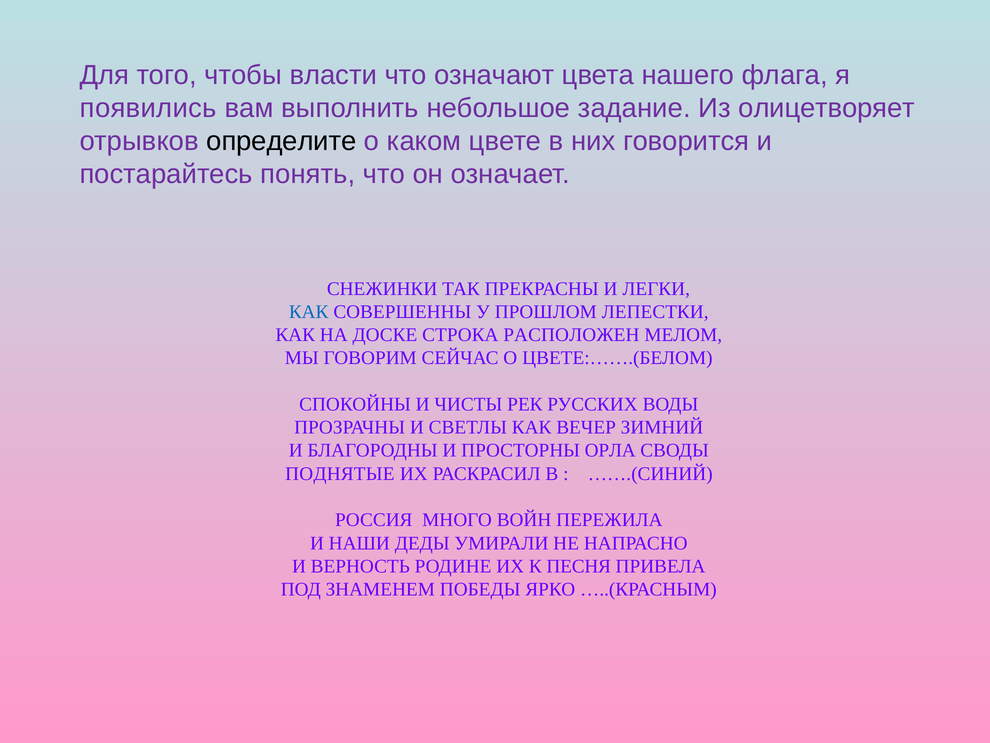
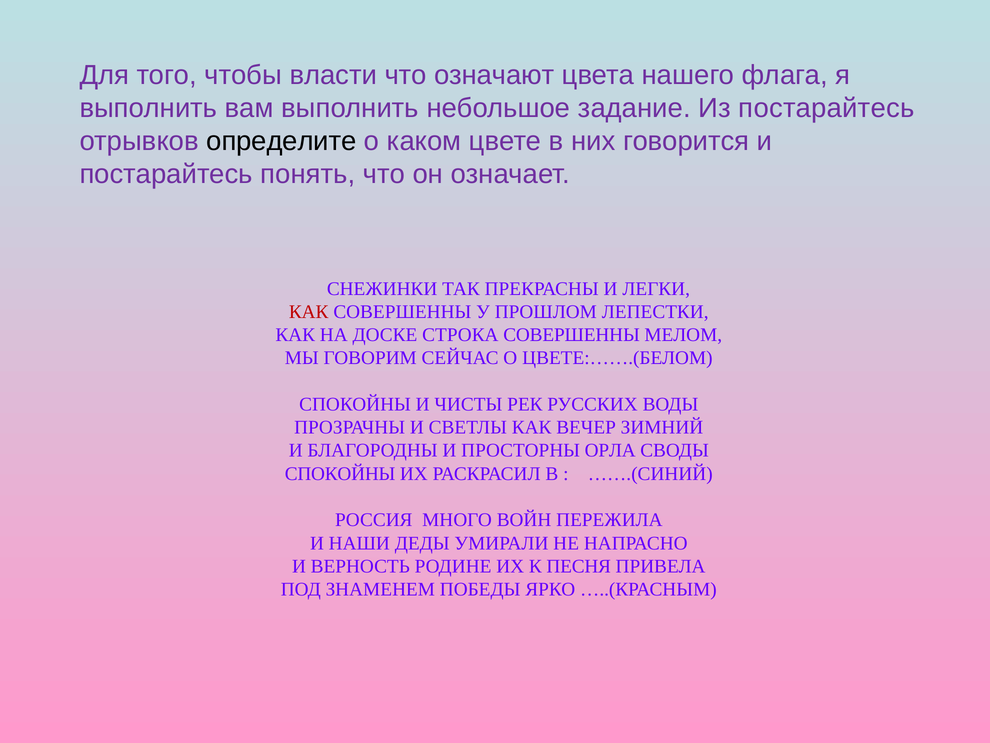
появились at (148, 108): появились -> выполнить
Из олицетворяет: олицетворяет -> постарайтесь
КАК at (309, 312) colour: blue -> red
СТРОКА РАСПОЛОЖЕН: РАСПОЛОЖЕН -> СОВЕРШЕННЫ
ПОДНЯТЫЕ at (340, 473): ПОДНЯТЫЕ -> СПОКОЙНЫ
